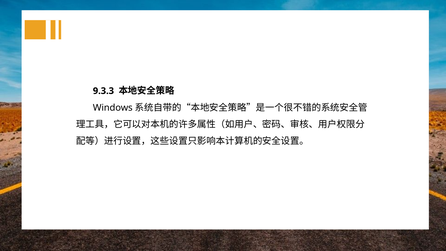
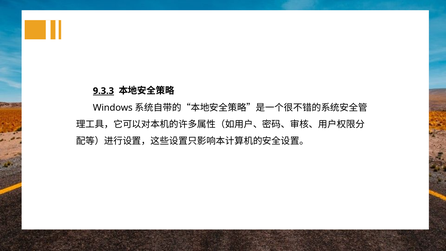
9.3.3 underline: none -> present
